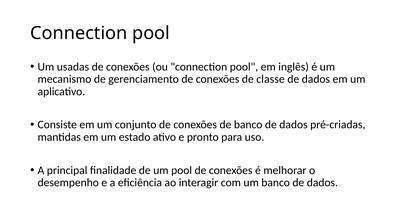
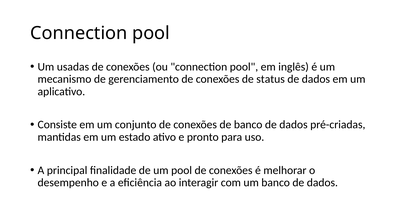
classe: classe -> status
